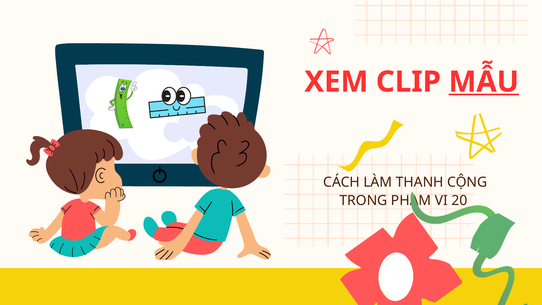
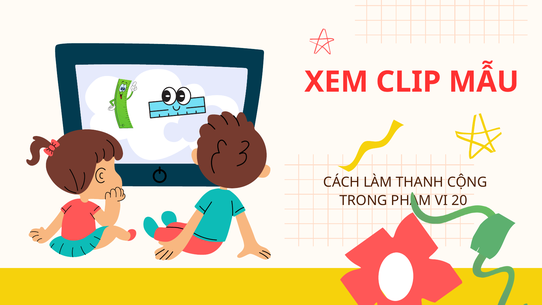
MẪU underline: present -> none
